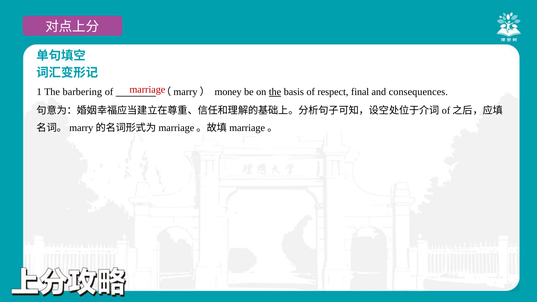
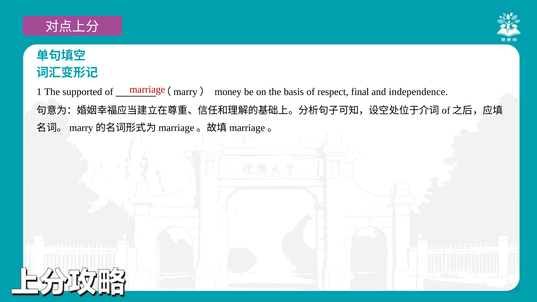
barbering: barbering -> supported
the at (275, 92) underline: present -> none
consequences: consequences -> independence
